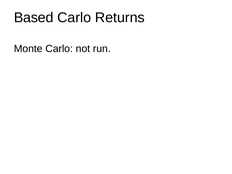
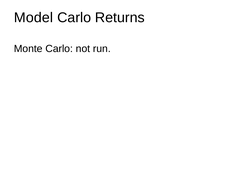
Based: Based -> Model
